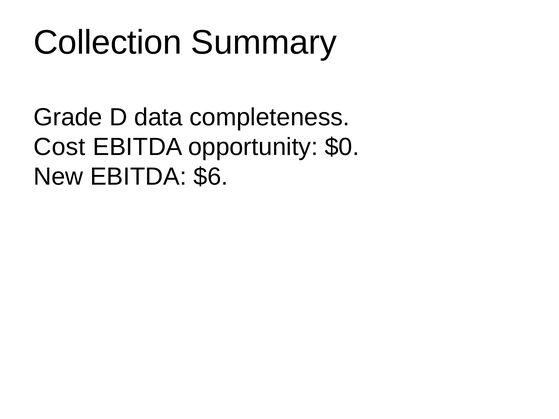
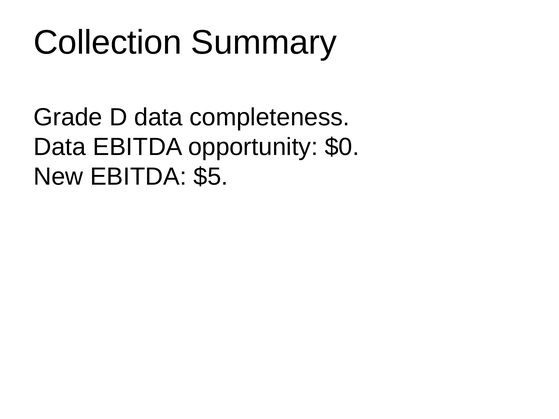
Cost at (60, 147): Cost -> Data
$6: $6 -> $5
